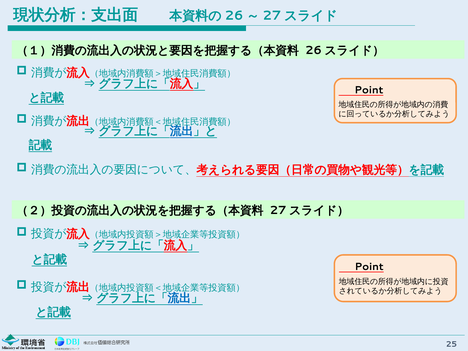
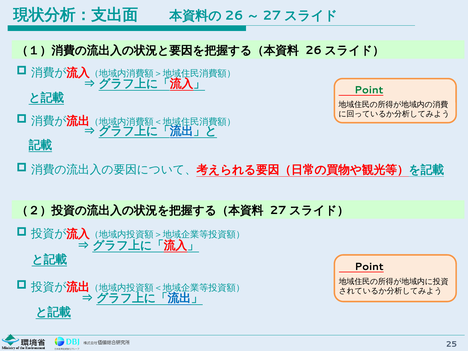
Point at (369, 90) colour: black -> green
